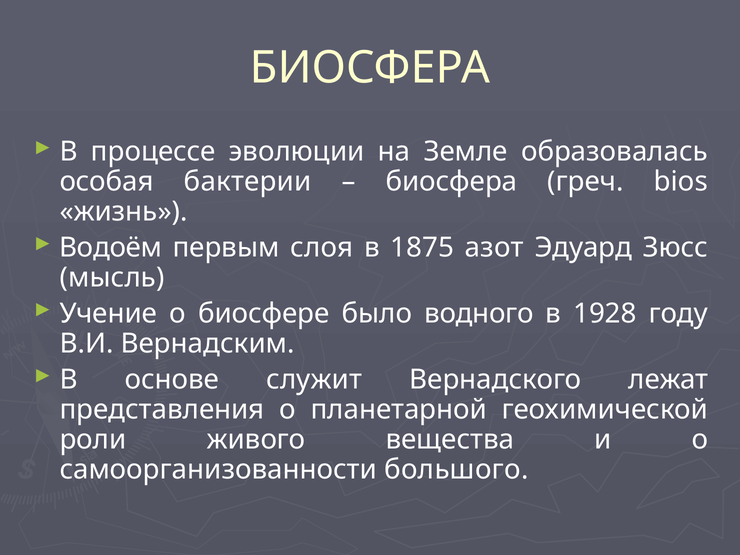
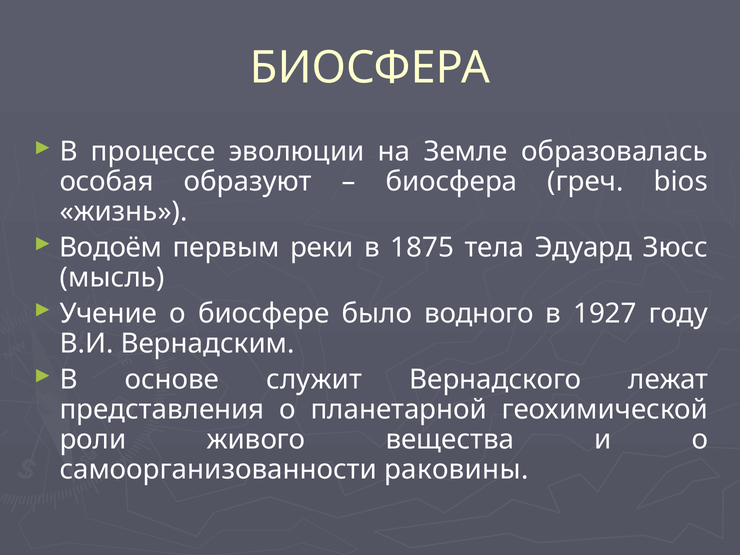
бактерии: бактерии -> образуют
слоя: слоя -> реки
азот: азот -> тела
1928: 1928 -> 1927
большого: большого -> раковины
